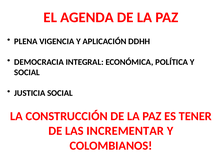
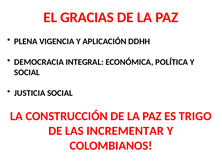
AGENDA: AGENDA -> GRACIAS
TENER: TENER -> TRIGO
